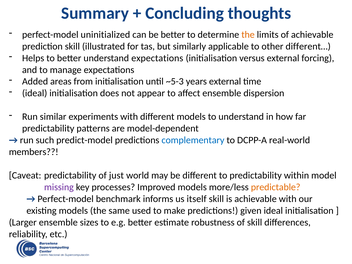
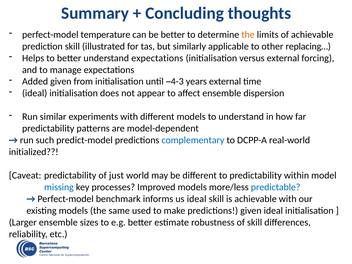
uninitialized: uninitialized -> temperature
different…: different… -> replacing…
Added areas: areas -> given
~5-3: ~5-3 -> ~4-3
members: members -> initialized
missing colour: purple -> blue
predictable colour: orange -> blue
us itself: itself -> ideal
